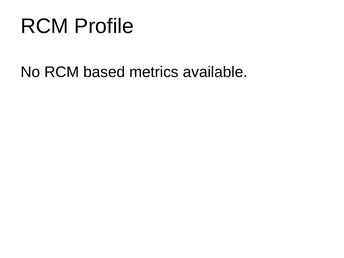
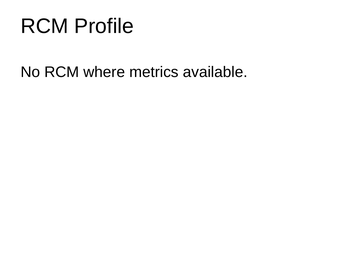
based: based -> where
